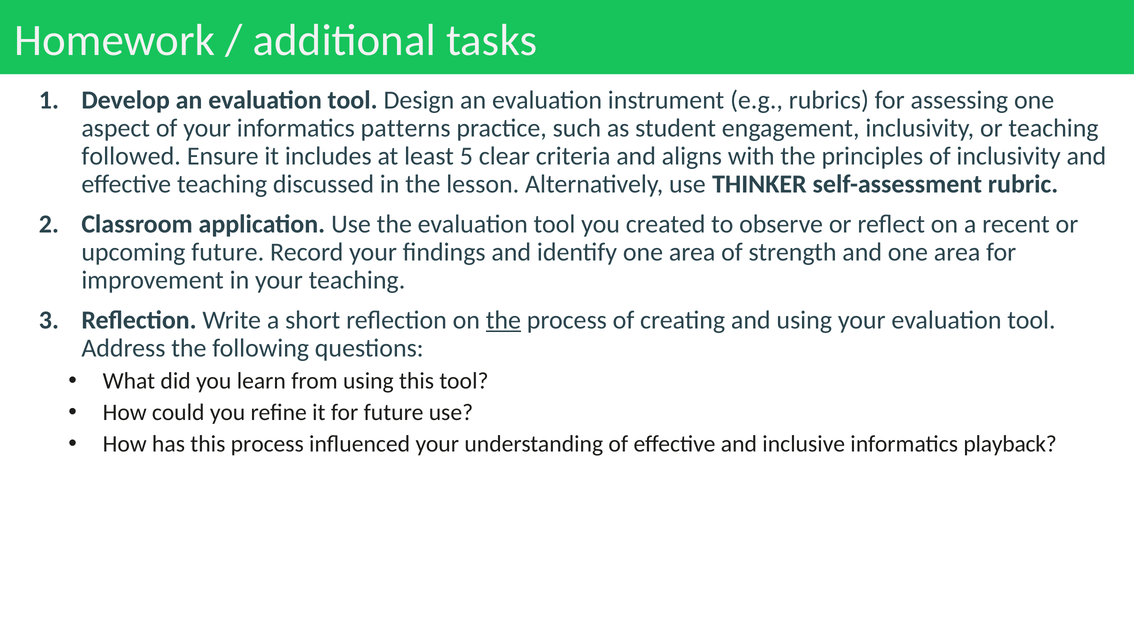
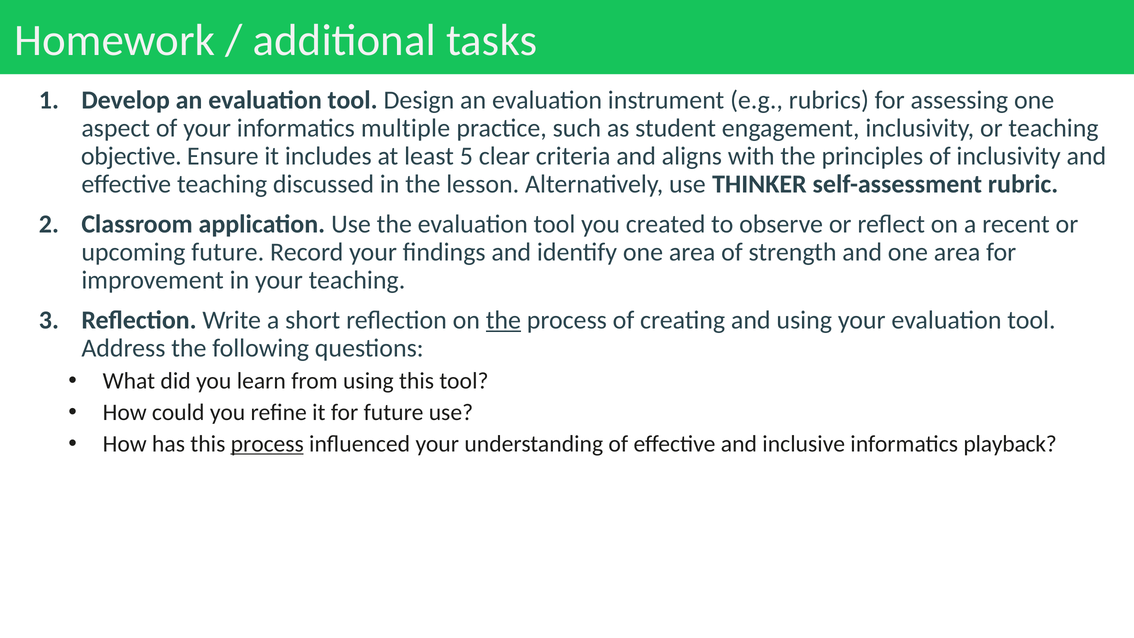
patterns: patterns -> multiple
followed: followed -> objective
process at (267, 444) underline: none -> present
